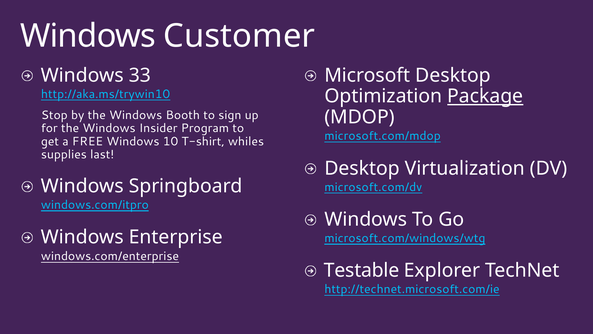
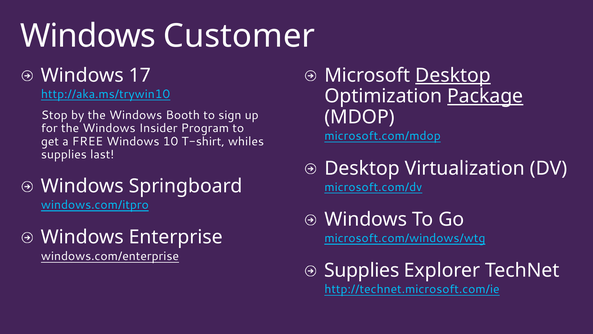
33: 33 -> 17
Desktop at (453, 75) underline: none -> present
Testable at (362, 270): Testable -> Supplies
